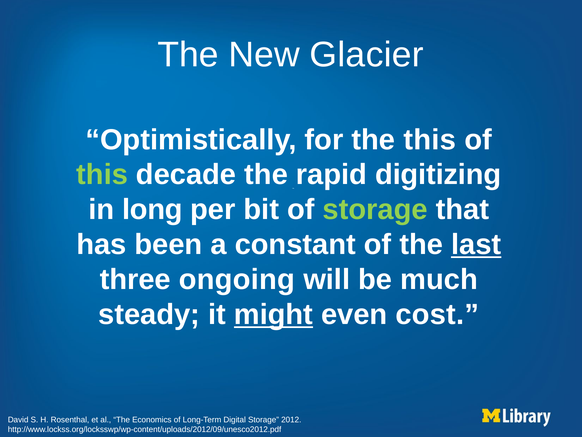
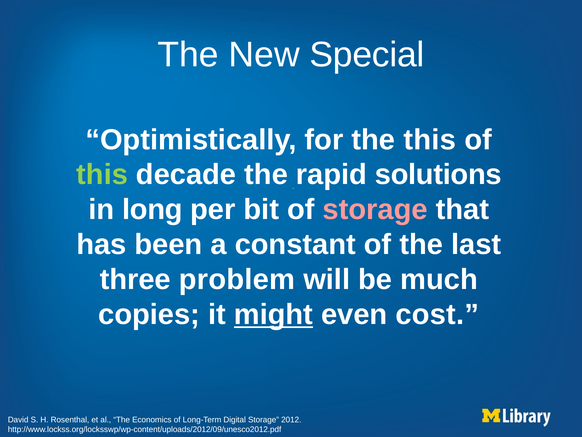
Glacier: Glacier -> Special
digitizing: digitizing -> solutions
storage at (375, 209) colour: light green -> pink
last underline: present -> none
ongoing: ongoing -> problem
steady: steady -> copies
